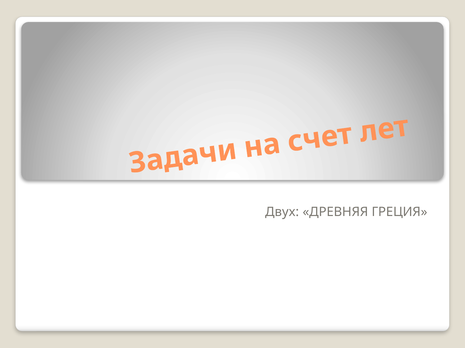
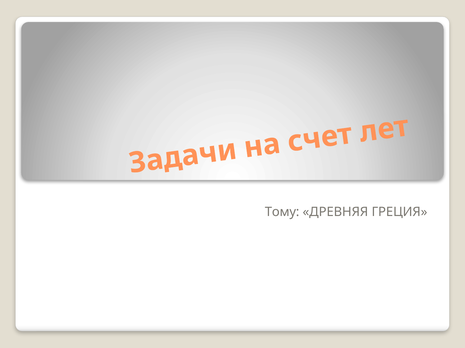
Двух: Двух -> Тому
